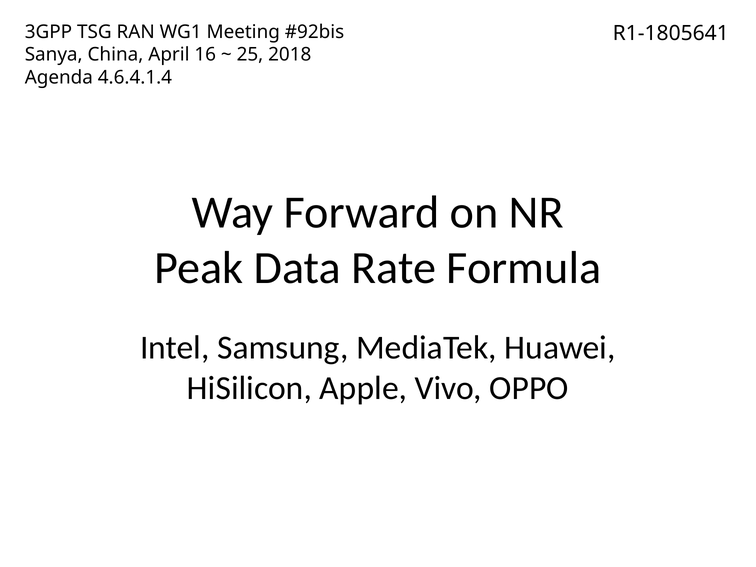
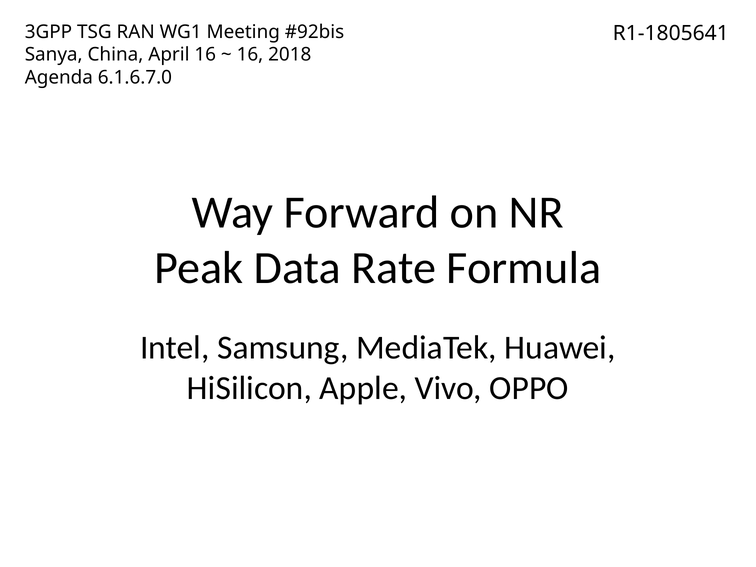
25 at (250, 55): 25 -> 16
4.6.4.1.4: 4.6.4.1.4 -> 6.1.6.7.0
